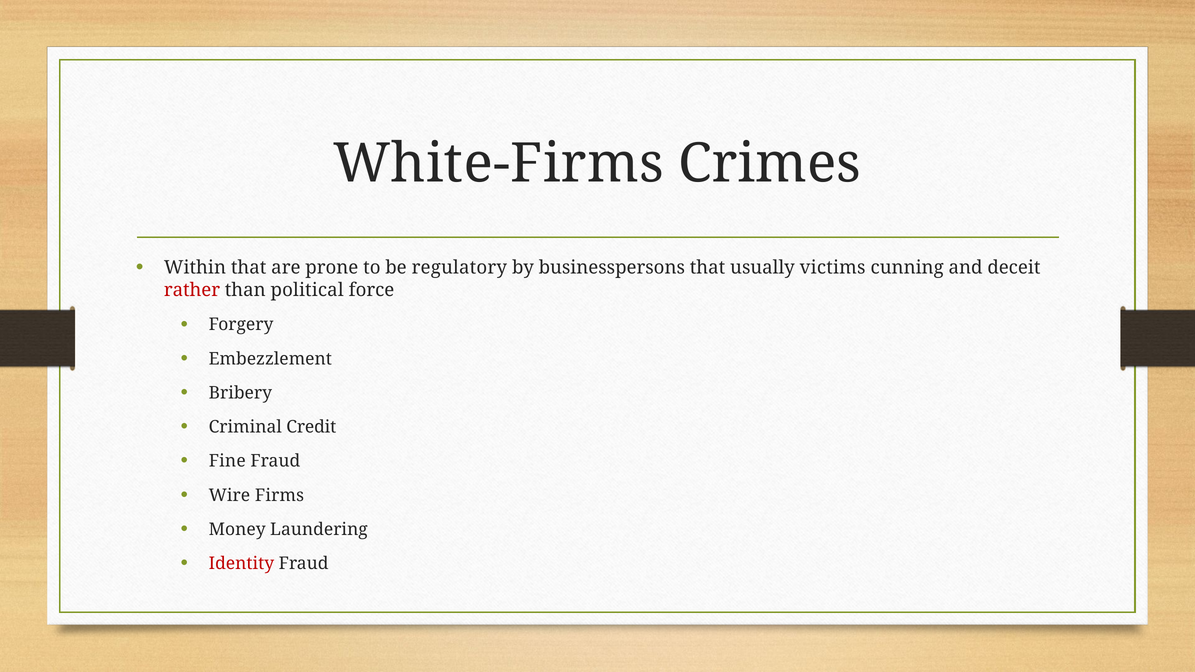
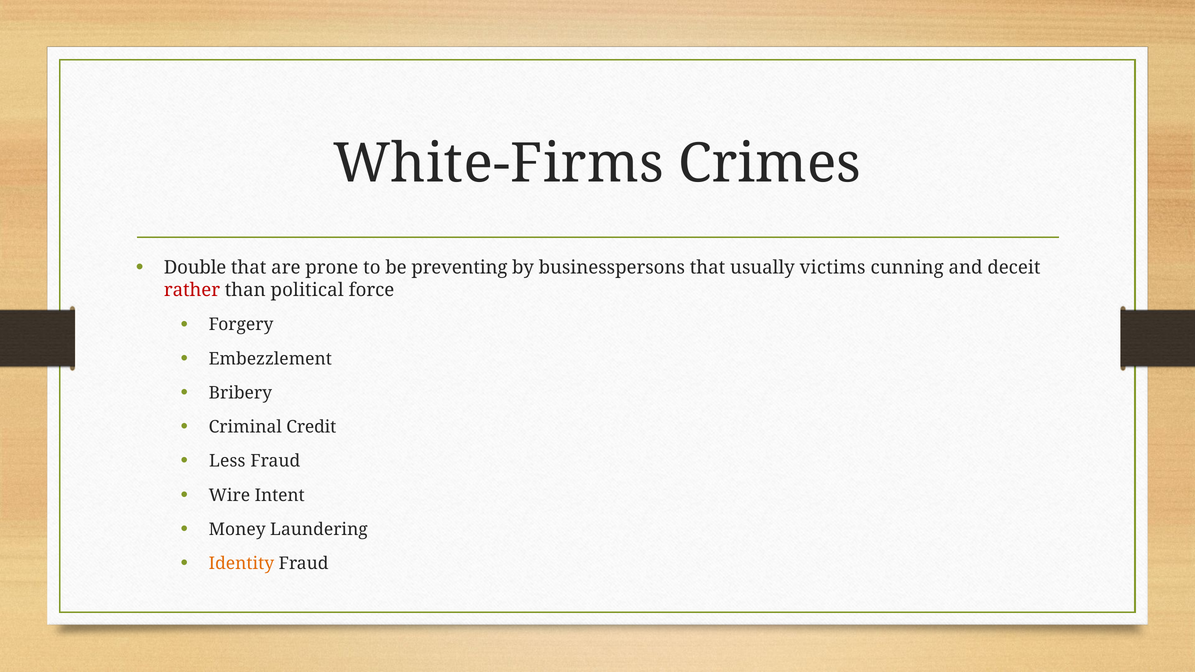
Within: Within -> Double
regulatory: regulatory -> preventing
Fine: Fine -> Less
Firms: Firms -> Intent
Identity colour: red -> orange
